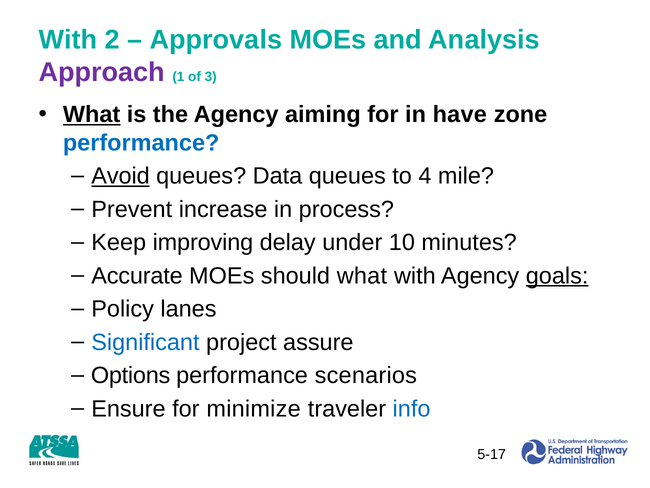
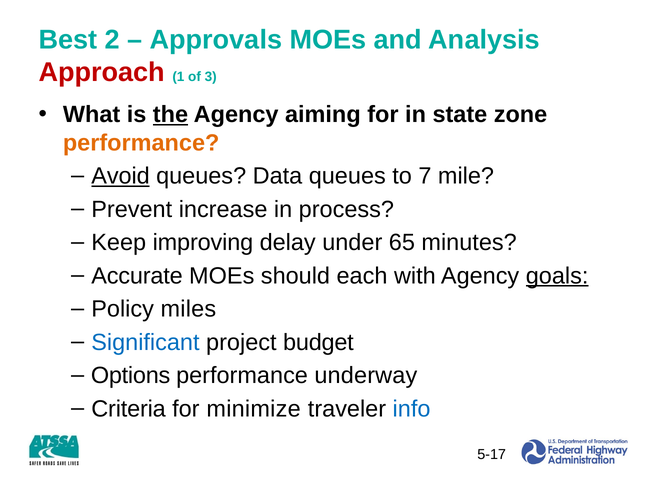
With at (68, 40): With -> Best
Approach colour: purple -> red
What at (92, 114) underline: present -> none
the underline: none -> present
have: have -> state
performance at (141, 143) colour: blue -> orange
4: 4 -> 7
10: 10 -> 65
should what: what -> each
lanes: lanes -> miles
assure: assure -> budget
scenarios: scenarios -> underway
Ensure: Ensure -> Criteria
